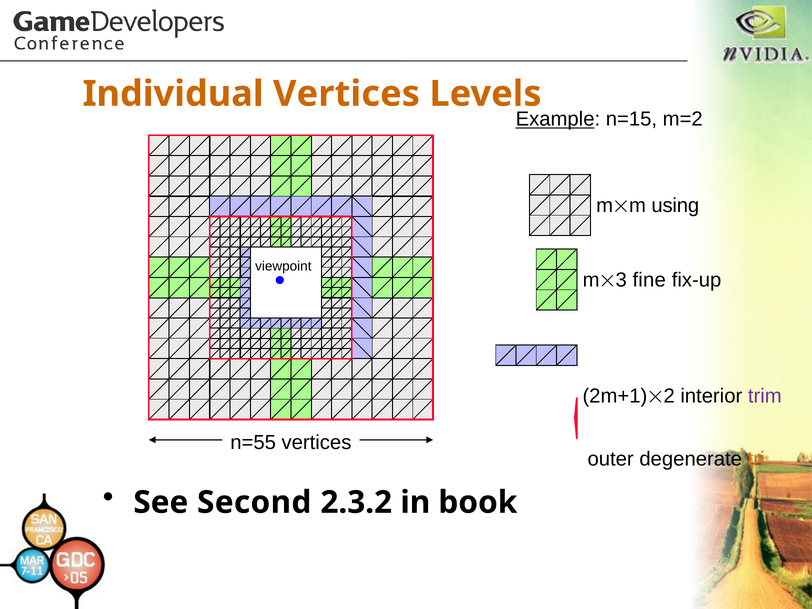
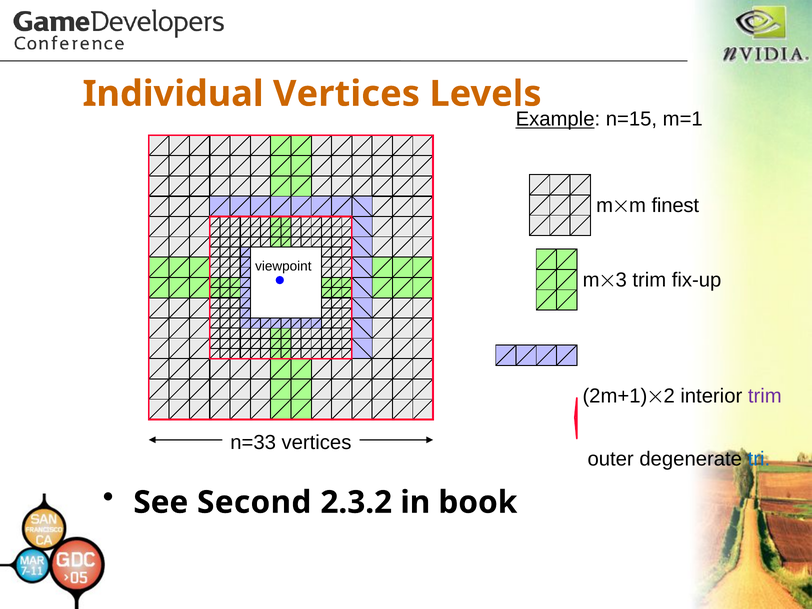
m=2: m=2 -> m=1
using: using -> finest
m3 fine: fine -> trim
n=55: n=55 -> n=33
tri colour: orange -> blue
